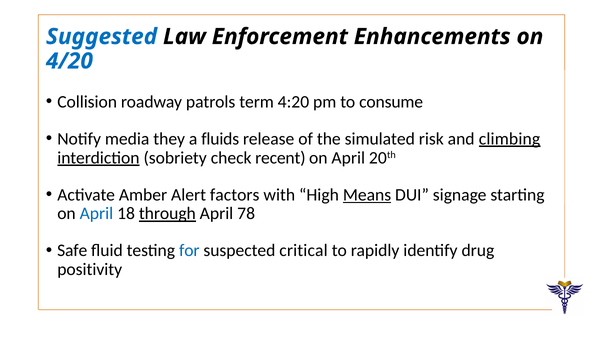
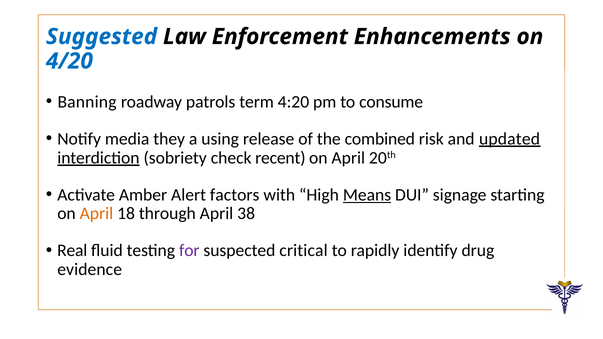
Collision: Collision -> Banning
fluids: fluids -> using
simulated: simulated -> combined
climbing: climbing -> updated
April at (96, 214) colour: blue -> orange
through underline: present -> none
78: 78 -> 38
Safe: Safe -> Real
for colour: blue -> purple
positivity: positivity -> evidence
